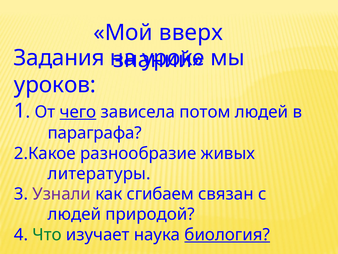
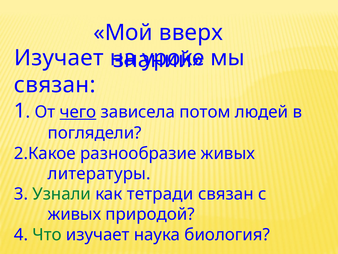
Задания at (59, 58): Задания -> Изучает
уроков at (55, 85): уроков -> связан
параграфа: параграфа -> поглядели
Узнали colour: purple -> green
сгибаем: сгибаем -> тетради
людей at (74, 214): людей -> живых
биология underline: present -> none
